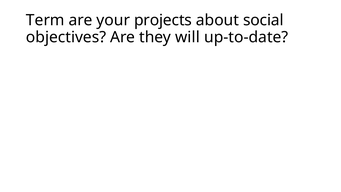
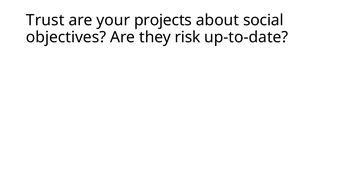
Term: Term -> Trust
will: will -> risk
